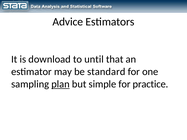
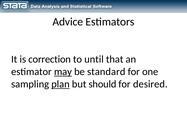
download: download -> correction
may underline: none -> present
simple: simple -> should
practice: practice -> desired
